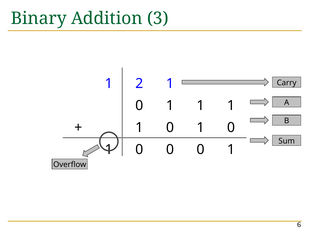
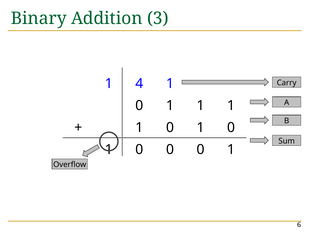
2: 2 -> 4
